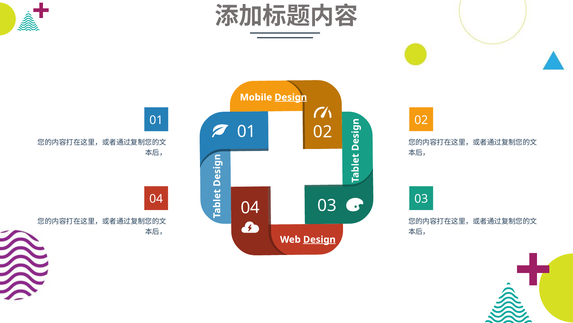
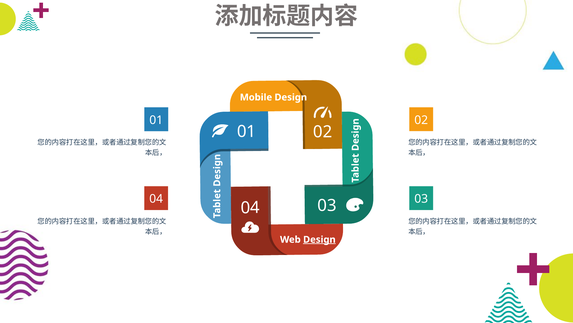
Design at (291, 97) underline: present -> none
